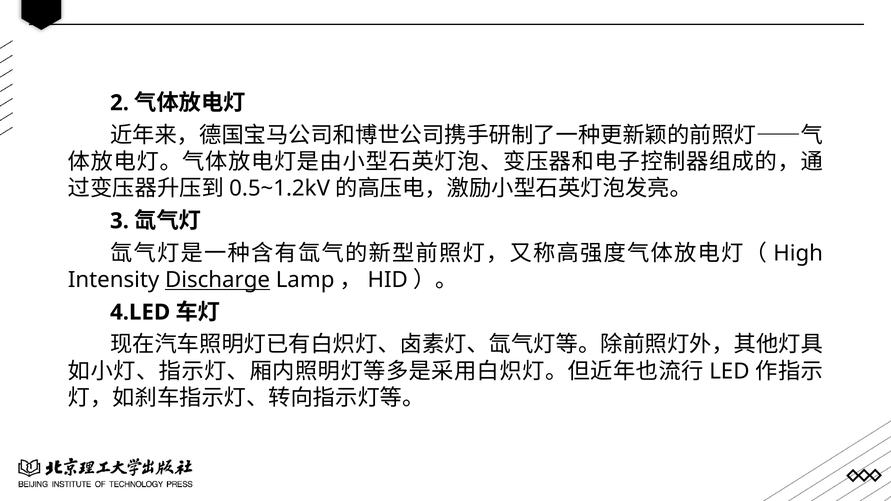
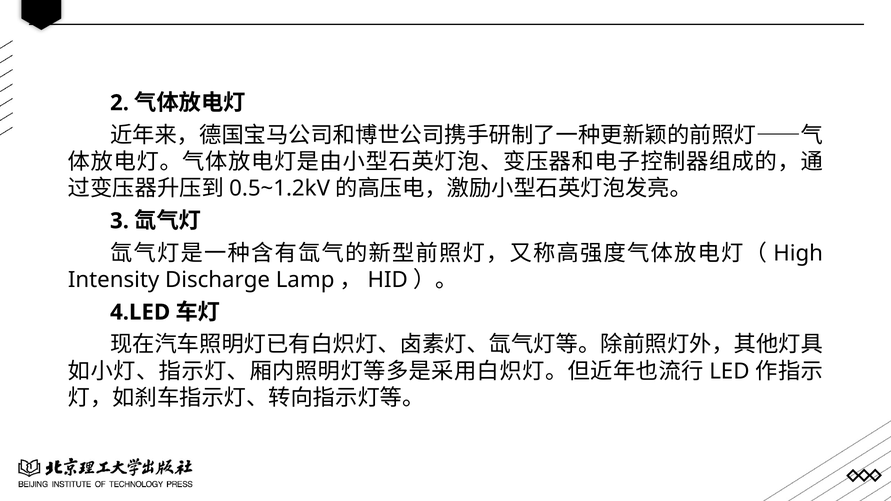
Discharge underline: present -> none
